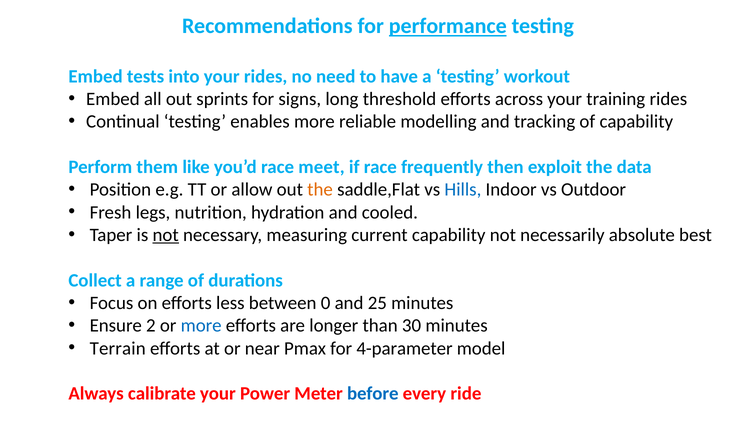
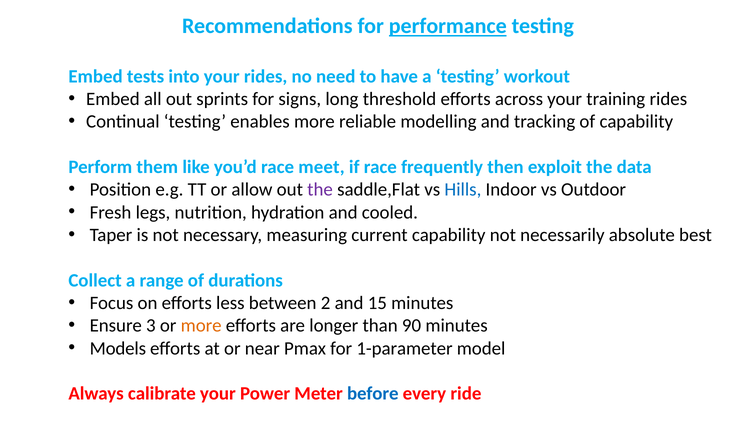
the at (320, 190) colour: orange -> purple
not at (166, 235) underline: present -> none
0: 0 -> 2
25: 25 -> 15
2: 2 -> 3
more at (201, 326) colour: blue -> orange
30: 30 -> 90
Terrain: Terrain -> Models
4-parameter: 4-parameter -> 1-parameter
